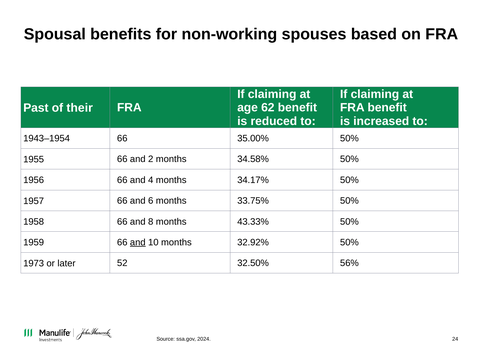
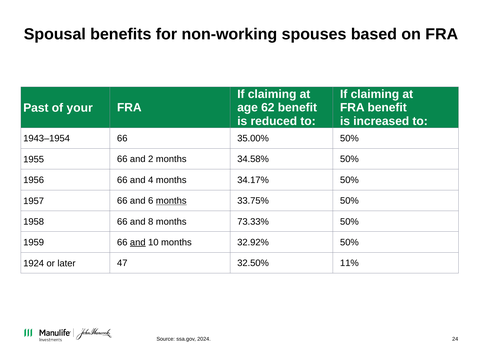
their: their -> your
months at (171, 200) underline: none -> present
43.33%: 43.33% -> 73.33%
1973: 1973 -> 1924
52: 52 -> 47
56%: 56% -> 11%
